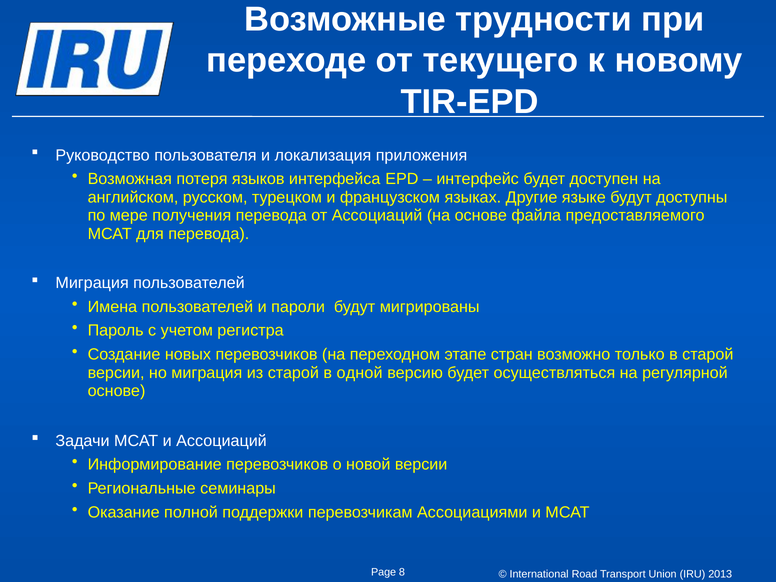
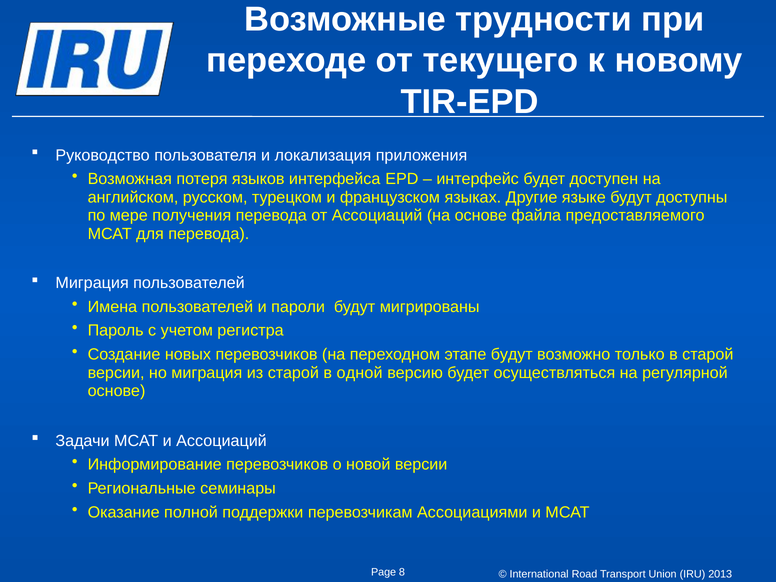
этапе стран: стран -> будут
